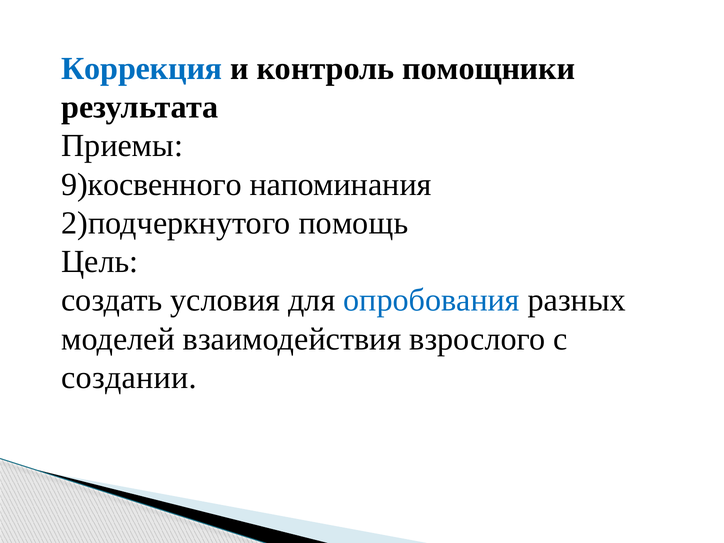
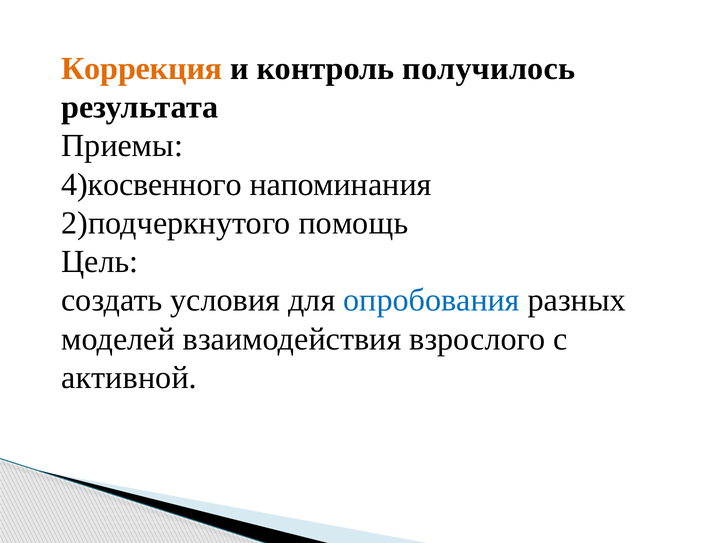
Коррекция colour: blue -> orange
помощники: помощники -> получилось
9)косвенного: 9)косвенного -> 4)косвенного
создании: создании -> активной
